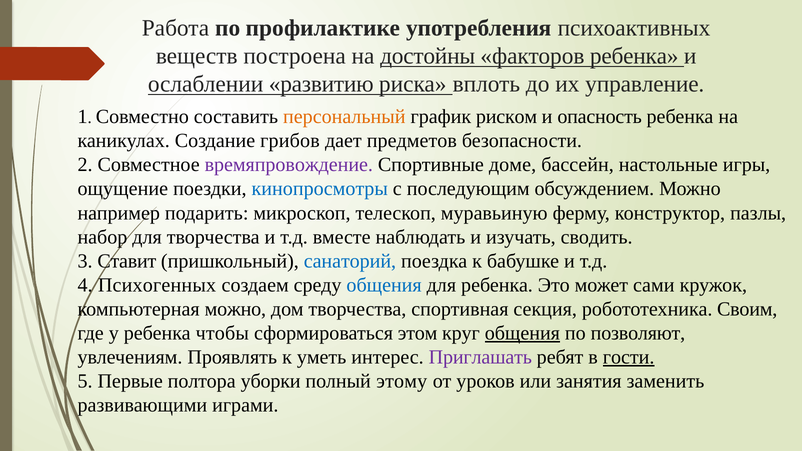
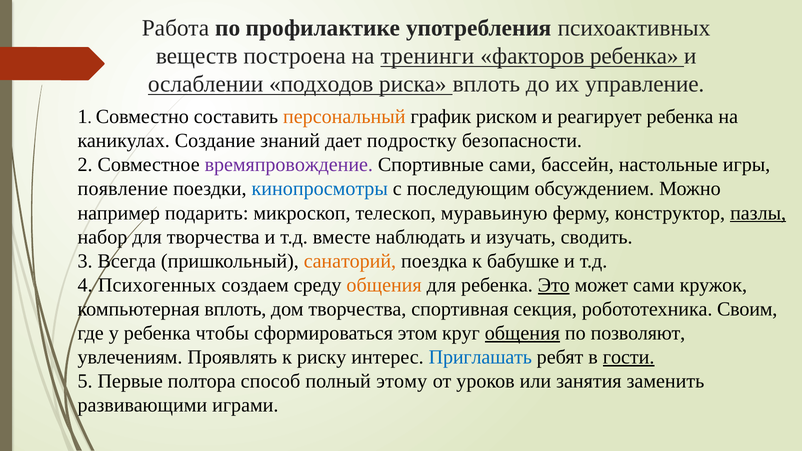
достойны: достойны -> тренинги
развитию: развитию -> подходов
опасность: опасность -> реагирует
грибов: грибов -> знаний
предметов: предметов -> подростку
Спортивные доме: доме -> сами
ощущение: ощущение -> появление
пазлы underline: none -> present
Ставит: Ставит -> Всегда
санаторий colour: blue -> orange
общения at (384, 285) colour: blue -> orange
Это underline: none -> present
компьютерная можно: можно -> вплоть
уметь: уметь -> риску
Приглашать colour: purple -> blue
уборки: уборки -> способ
